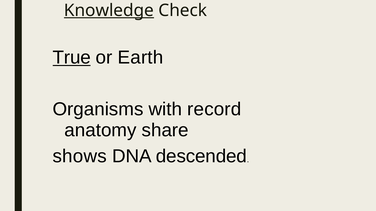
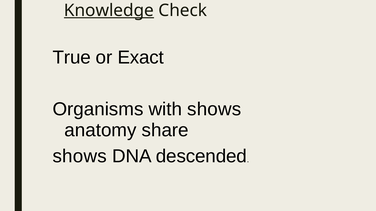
True underline: present -> none
Earth: Earth -> Exact
with record: record -> shows
